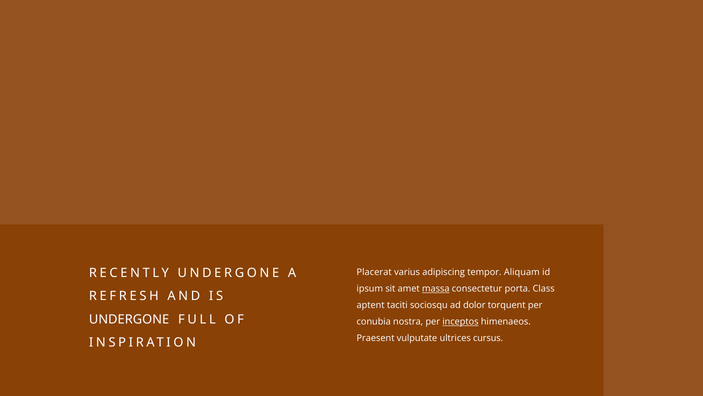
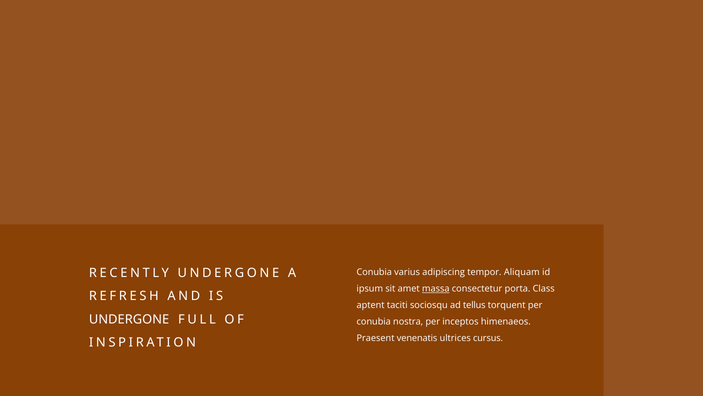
Placerat at (374, 272): Placerat -> Conubia
dolor: dolor -> tellus
inceptos underline: present -> none
vulputate: vulputate -> venenatis
